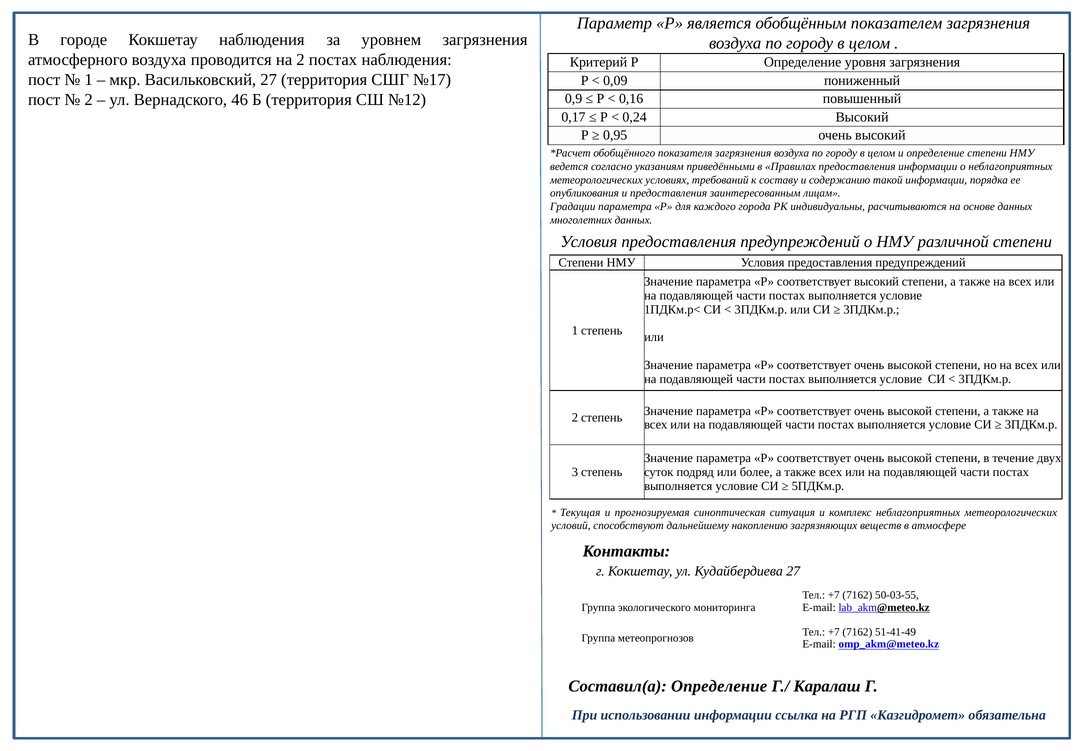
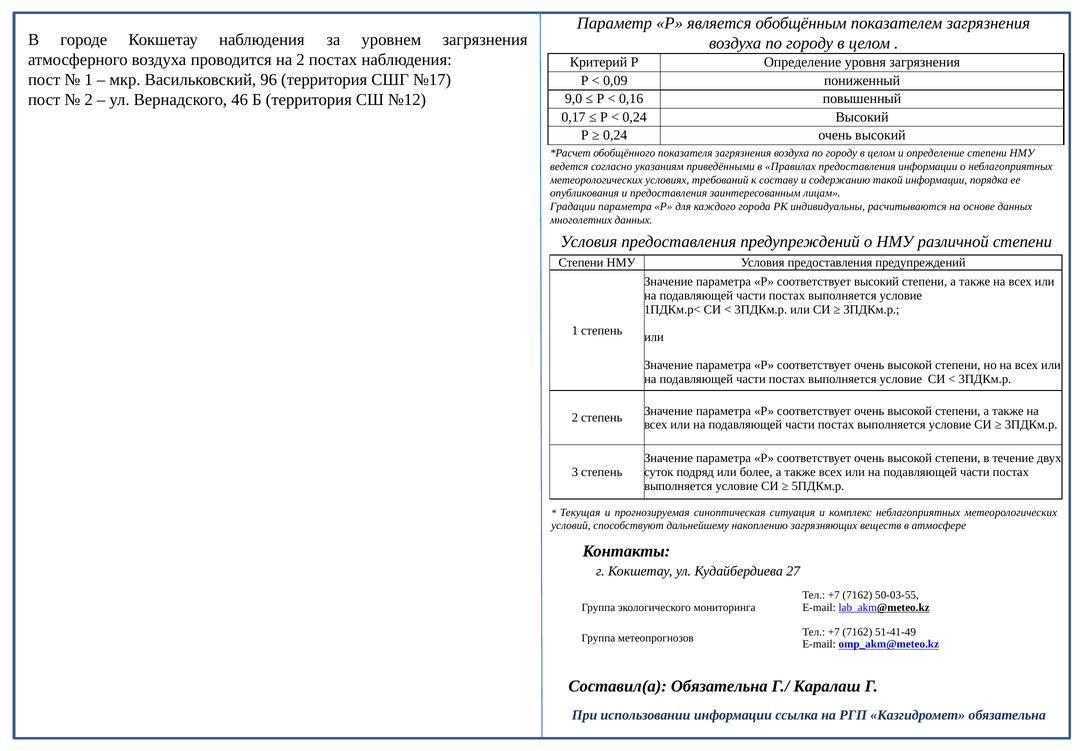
Васильковский 27: 27 -> 96
0,9: 0,9 -> 9,0
0,95 at (615, 135): 0,95 -> 0,24
Составил(а Определение: Определение -> Обязательна
